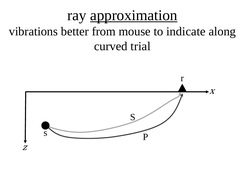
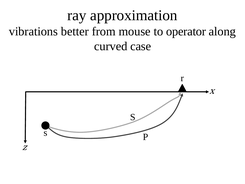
approximation underline: present -> none
indicate: indicate -> operator
trial: trial -> case
